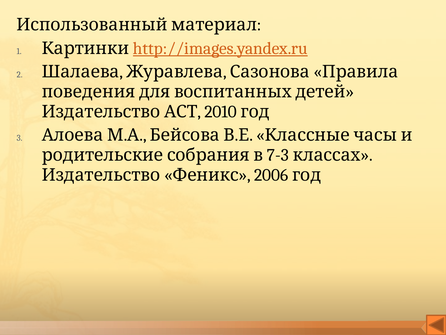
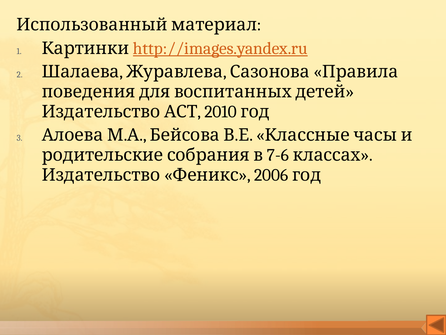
7-3: 7-3 -> 7-6
